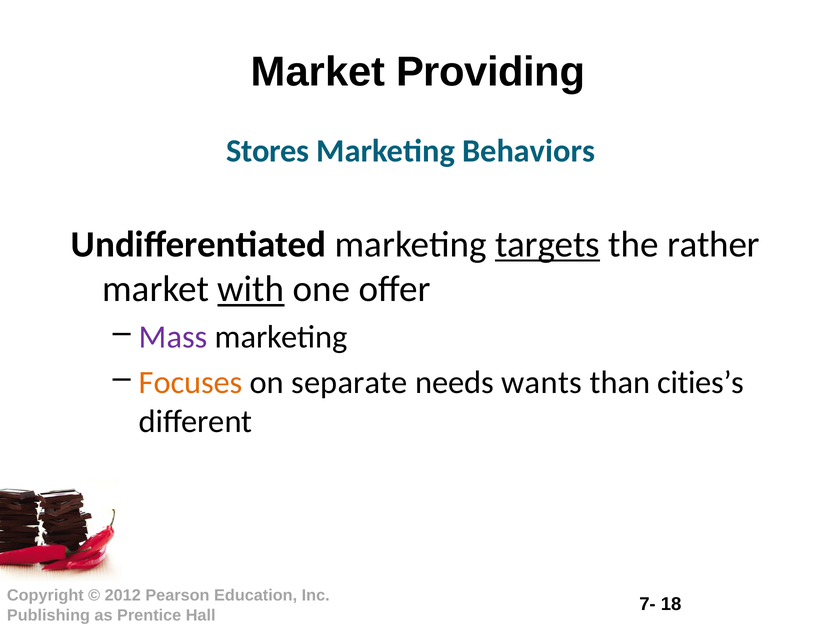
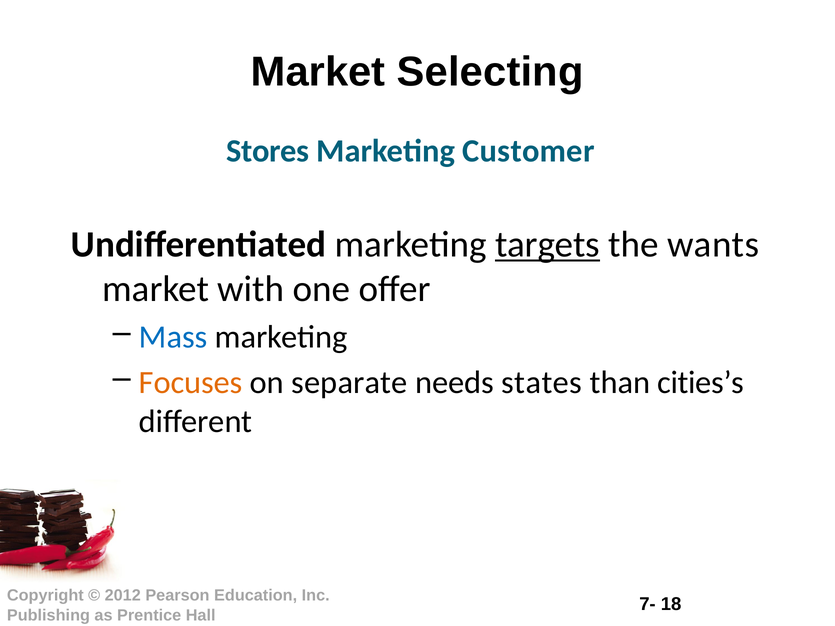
Providing: Providing -> Selecting
Behaviors: Behaviors -> Customer
rather: rather -> wants
with underline: present -> none
Mass colour: purple -> blue
wants: wants -> states
